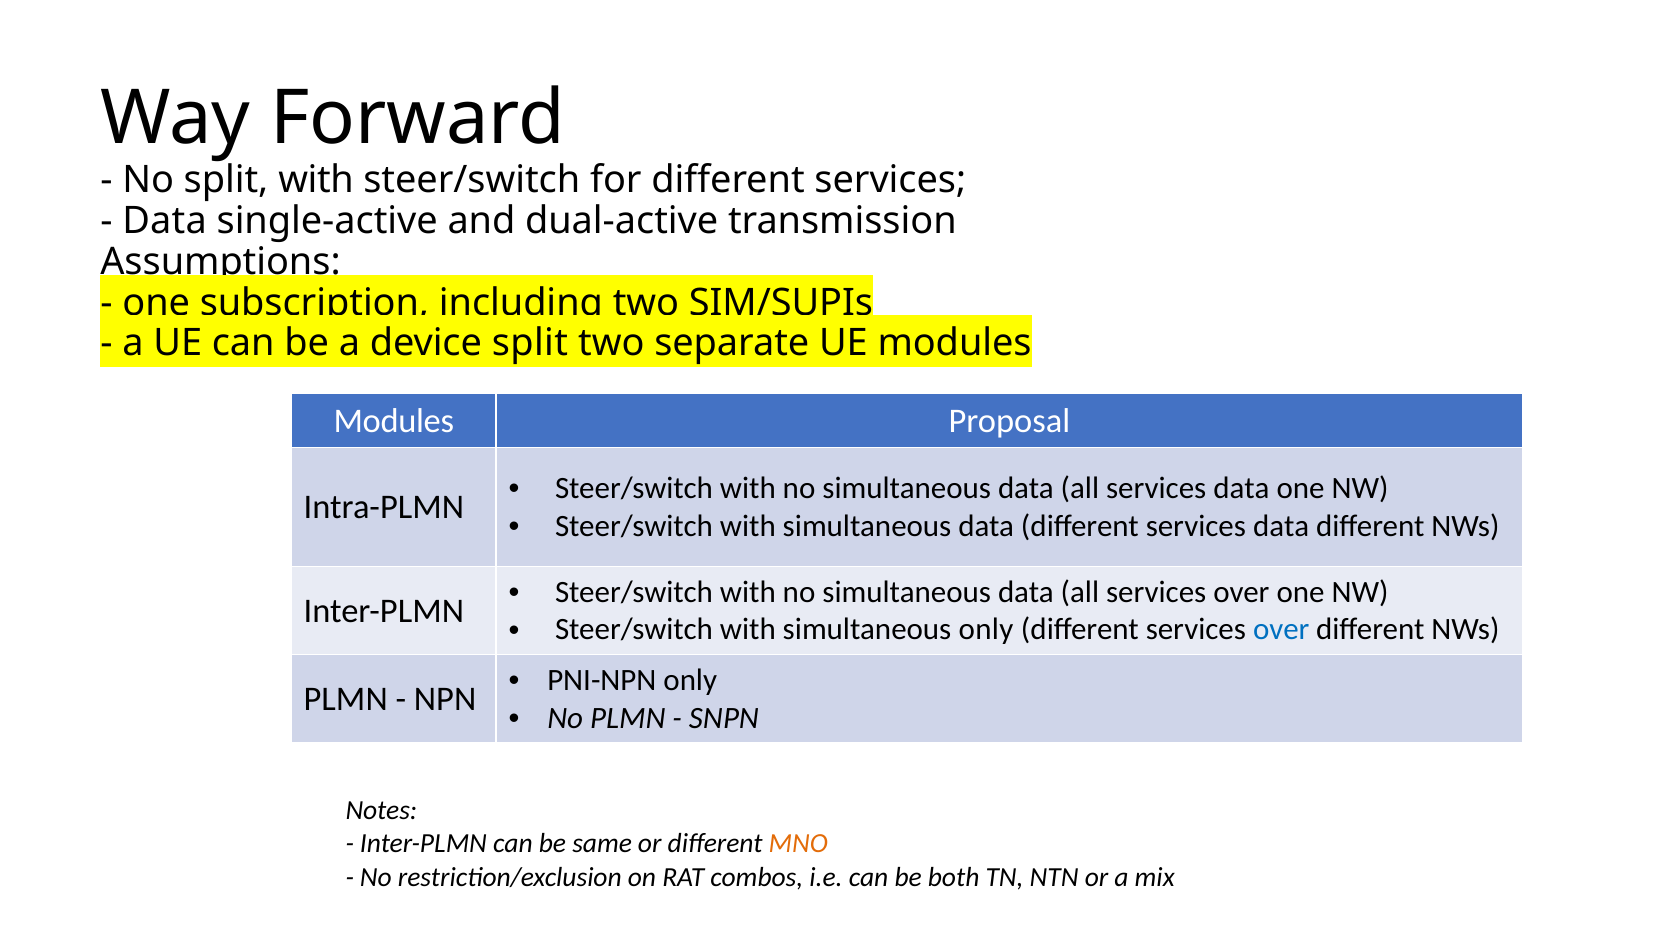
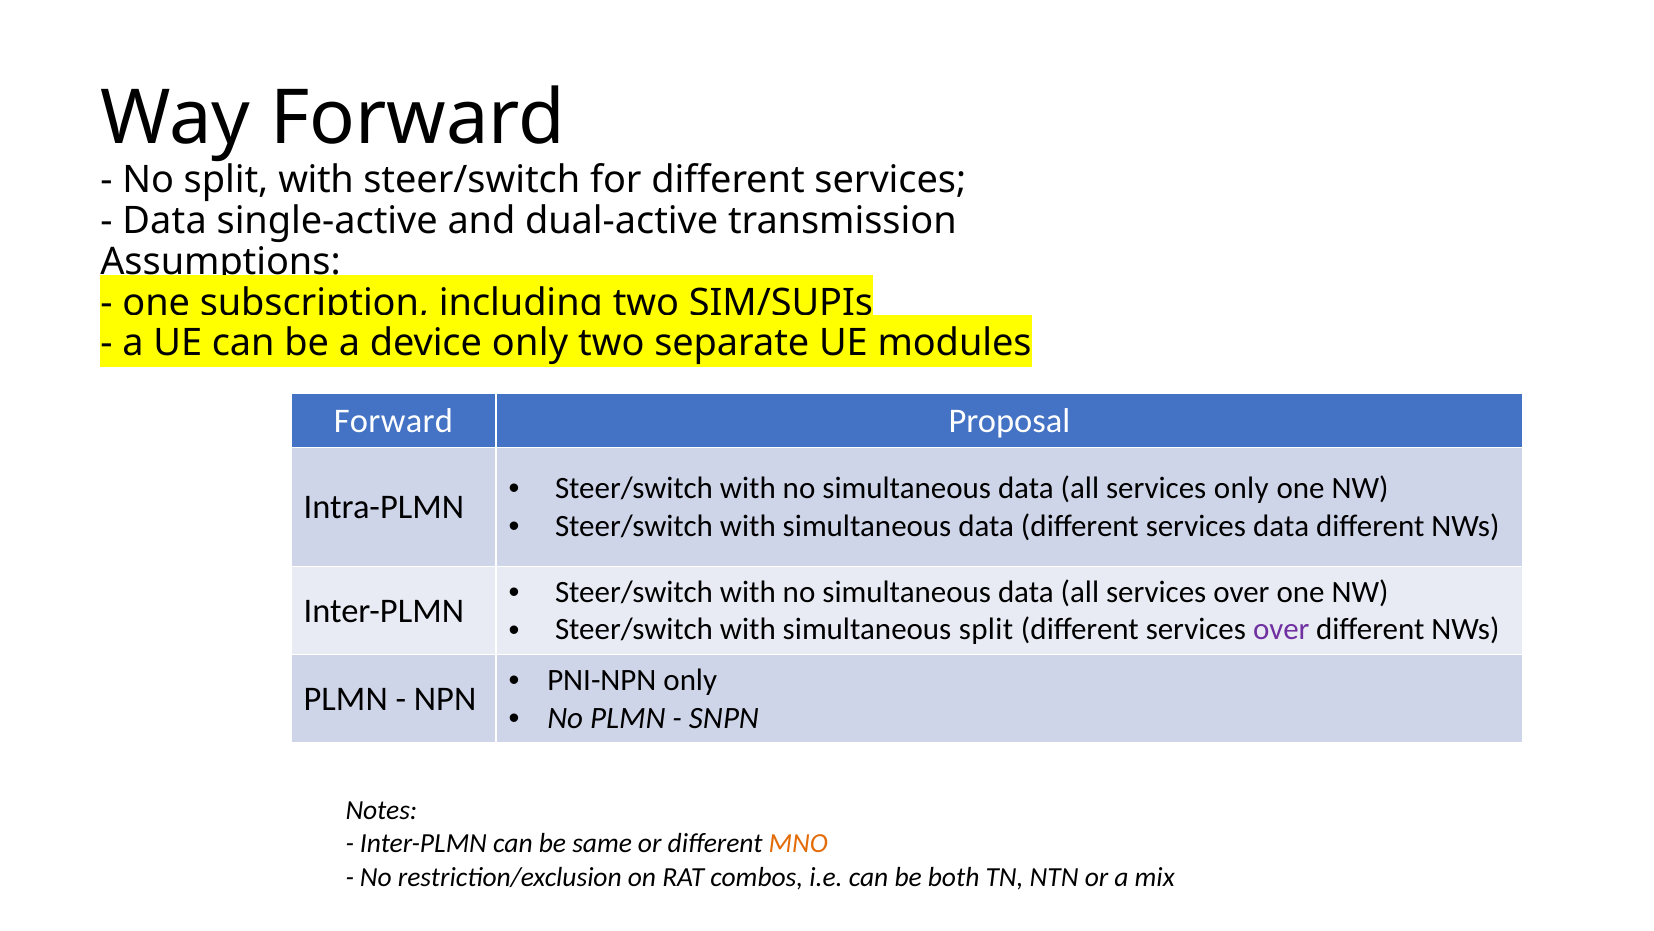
device split: split -> only
Modules at (394, 420): Modules -> Forward
all services data: data -> only
simultaneous only: only -> split
over at (1281, 629) colour: blue -> purple
